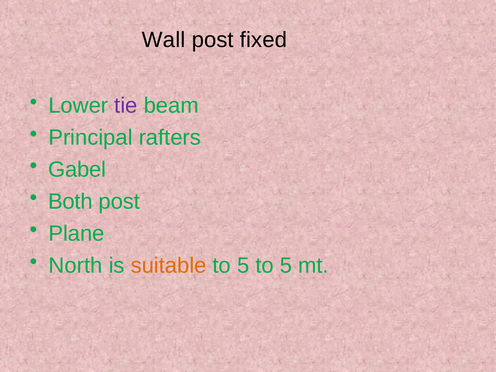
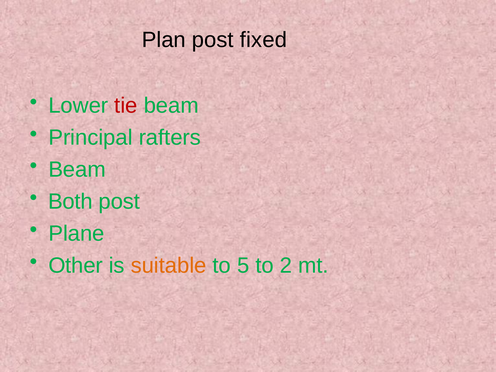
Wall: Wall -> Plan
tie colour: purple -> red
Gabel at (77, 170): Gabel -> Beam
North: North -> Other
5 to 5: 5 -> 2
